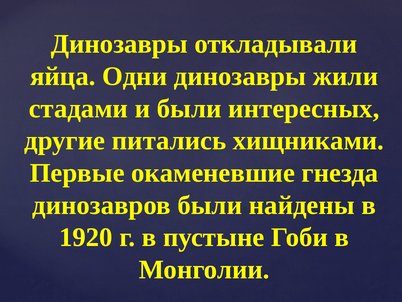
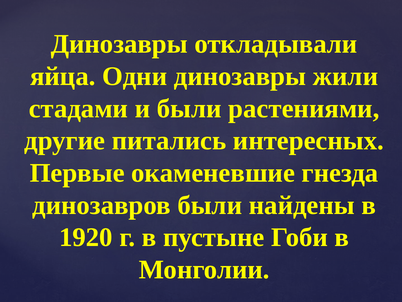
интересных: интересных -> растениями
хищниками: хищниками -> интересных
